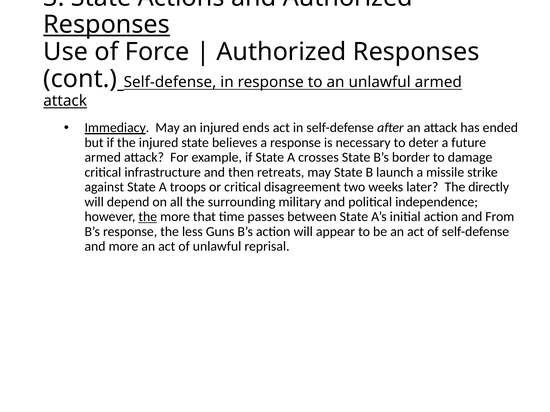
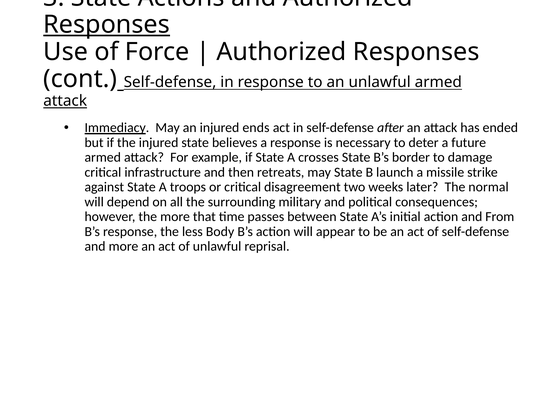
directly: directly -> normal
independence: independence -> consequences
the at (148, 217) underline: present -> none
Guns: Guns -> Body
